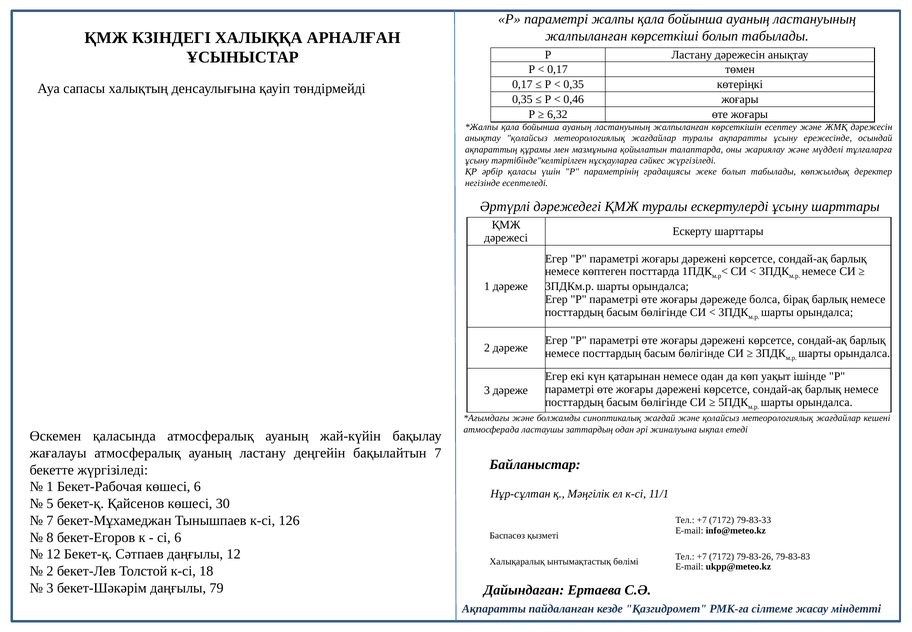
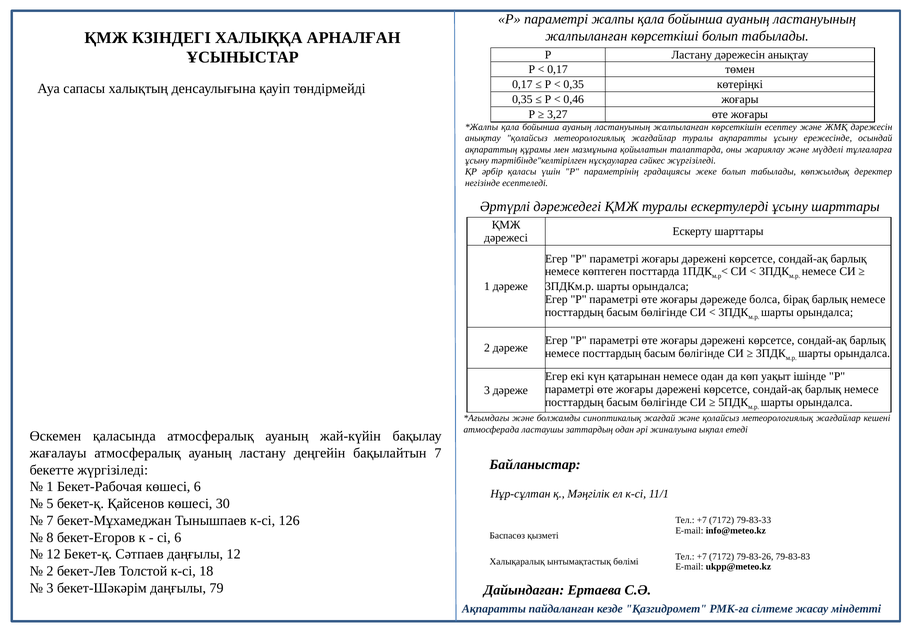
6,32: 6,32 -> 3,27
